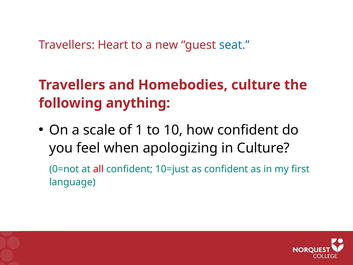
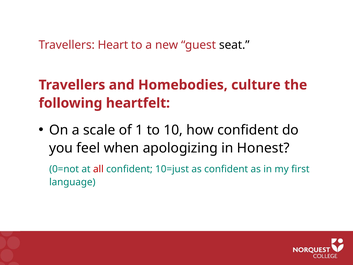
seat colour: blue -> black
anything: anything -> heartfelt
in Culture: Culture -> Honest
